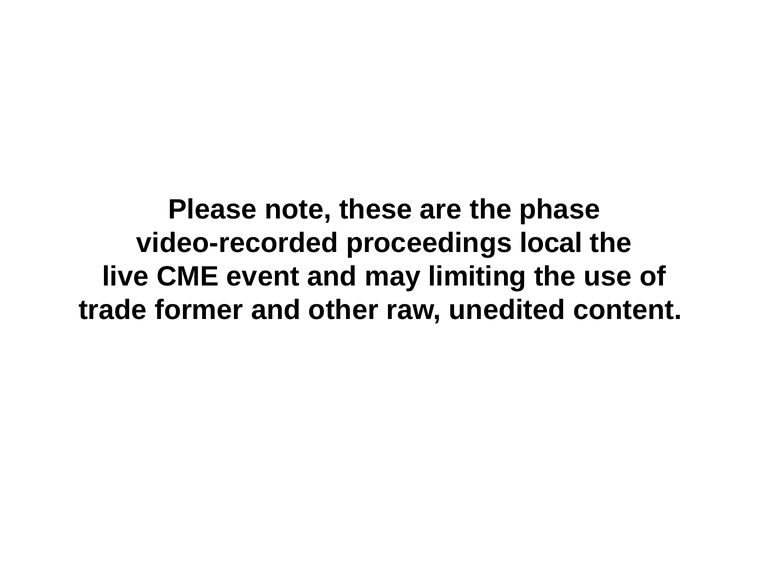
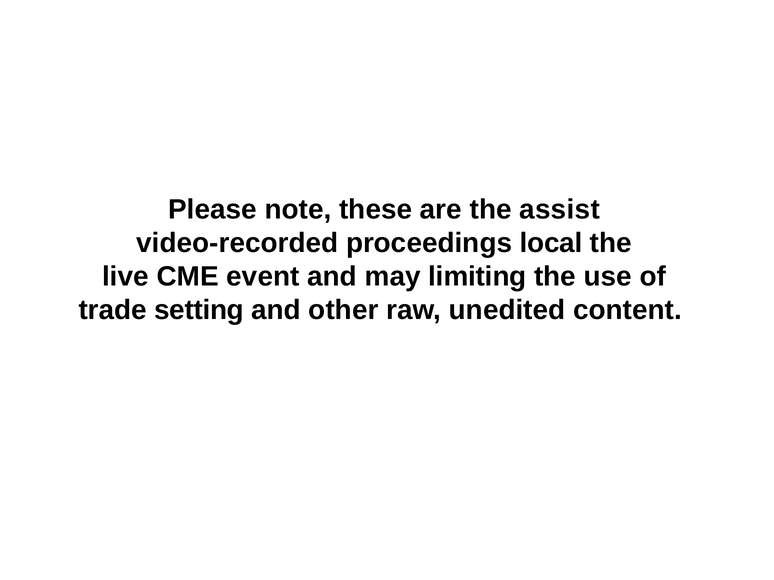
phase: phase -> assist
former: former -> setting
